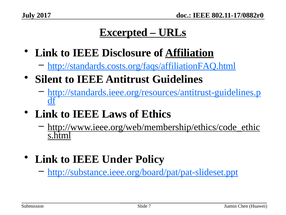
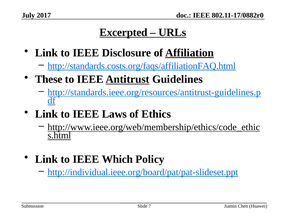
Silent: Silent -> These
Antitrust underline: none -> present
Under: Under -> Which
http://substance.ieee.org/board/pat/pat-slideset.ppt: http://substance.ieee.org/board/pat/pat-slideset.ppt -> http://individual.ieee.org/board/pat/pat-slideset.ppt
